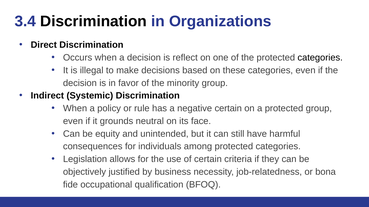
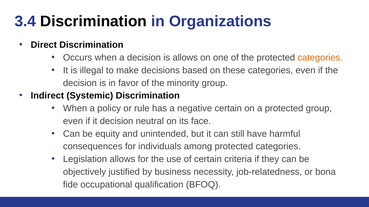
is reflect: reflect -> allows
categories at (320, 58) colour: black -> orange
it grounds: grounds -> decision
